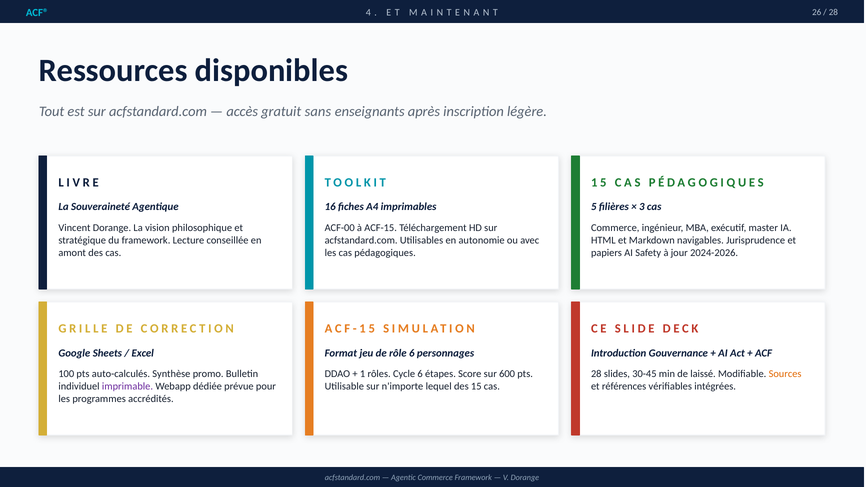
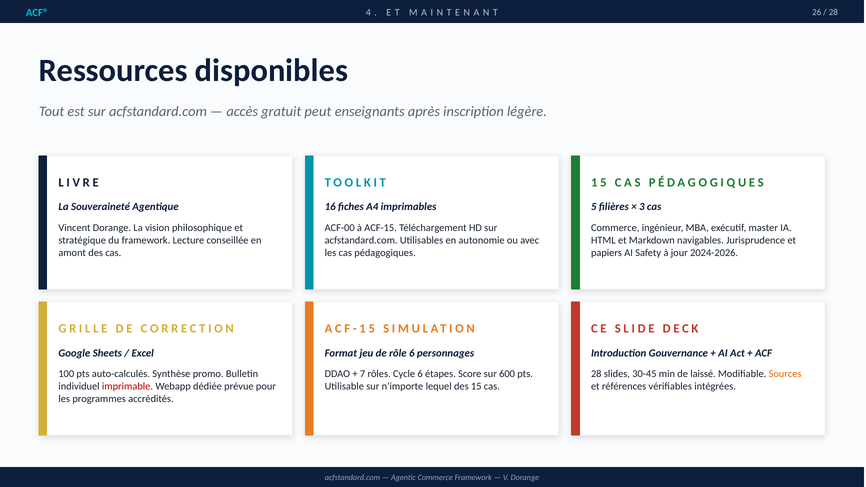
sans: sans -> peut
1: 1 -> 7
imprimable colour: purple -> red
